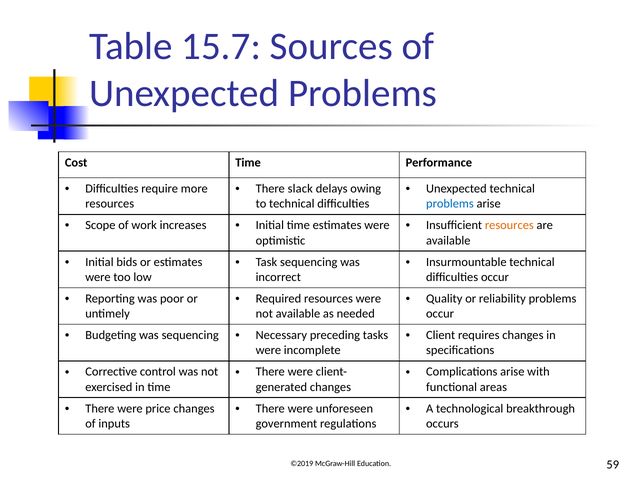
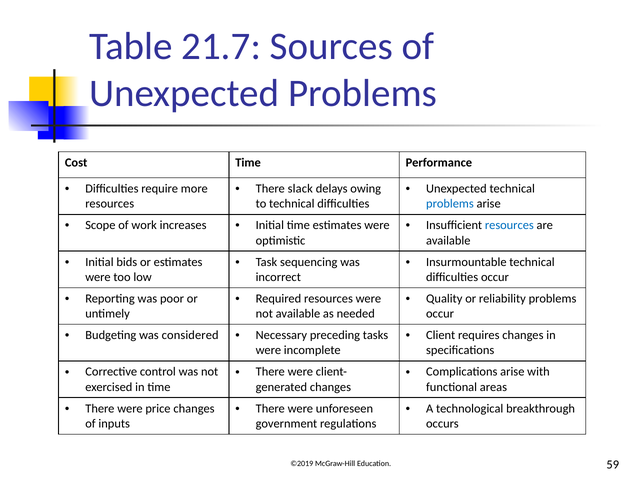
15.7: 15.7 -> 21.7
resources at (509, 225) colour: orange -> blue
was sequencing: sequencing -> considered
